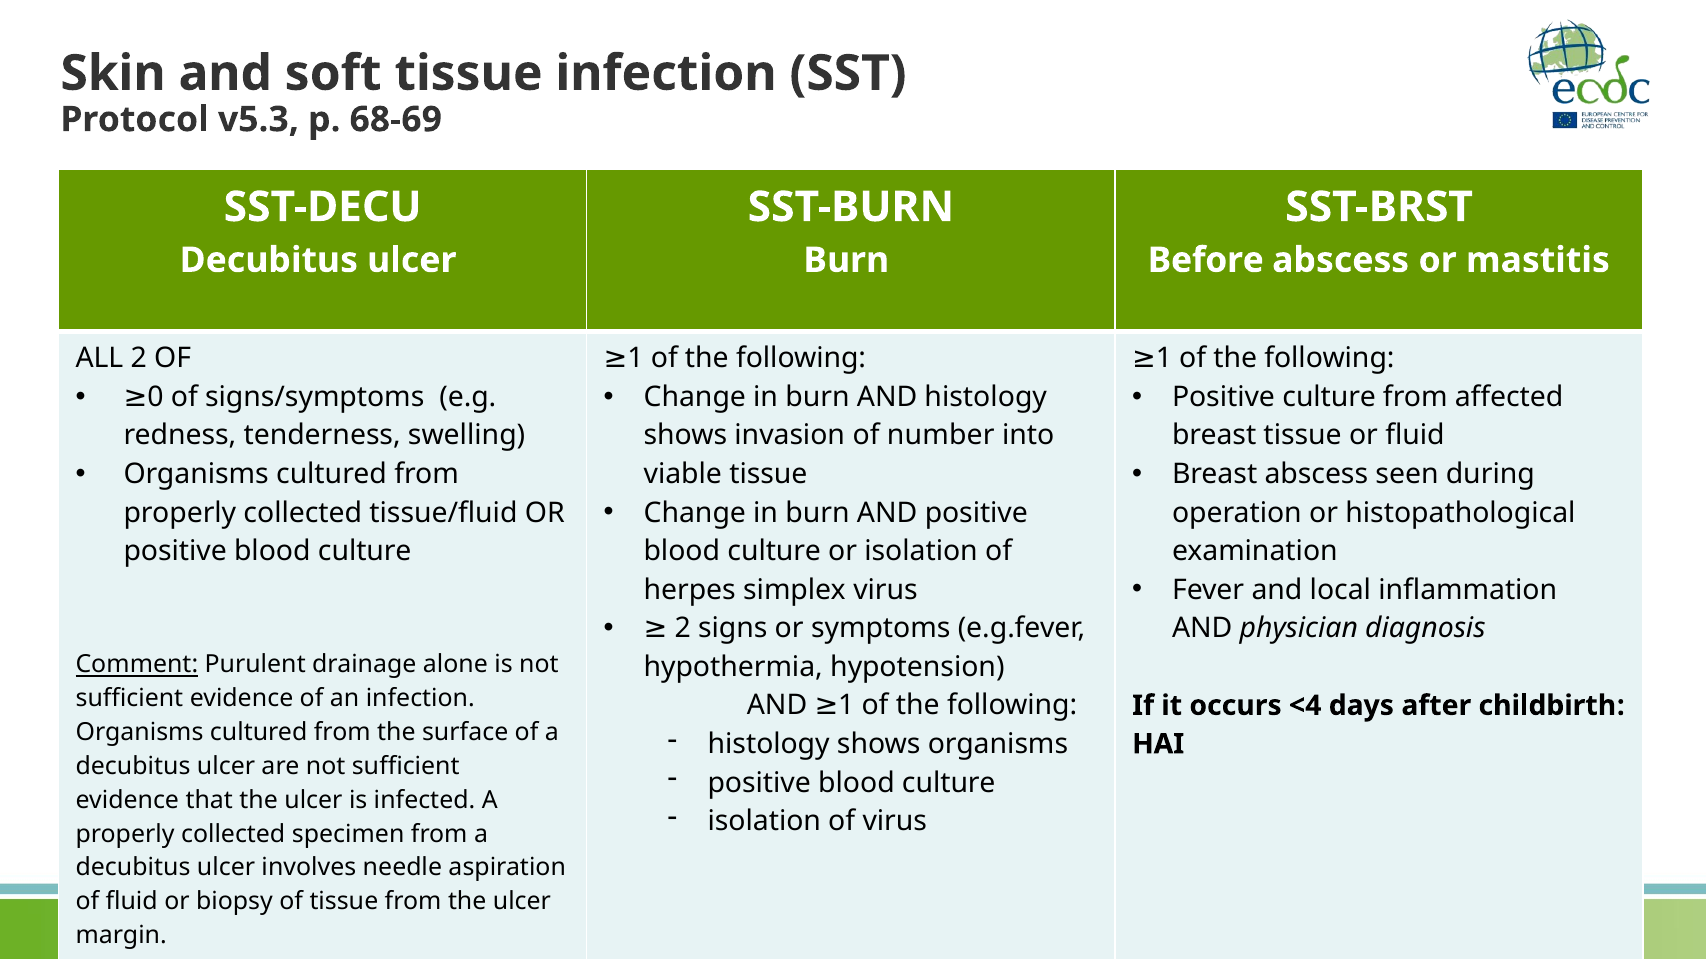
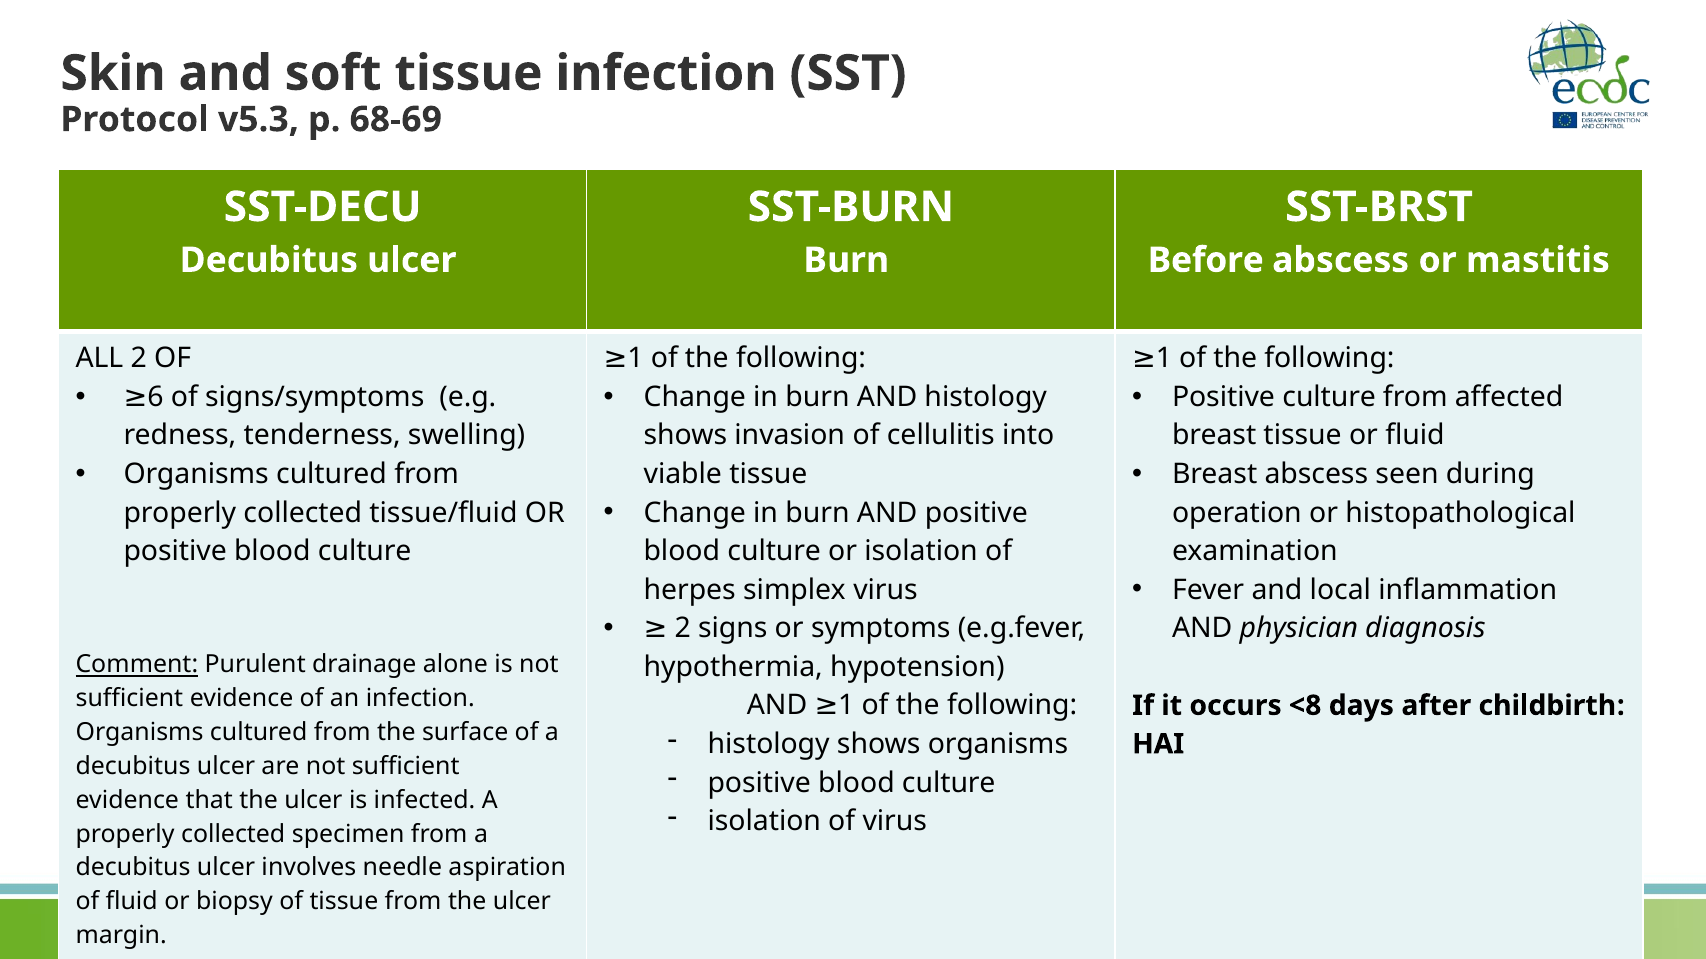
0: 0 -> 6
number: number -> cellulitis
<4: <4 -> <8
